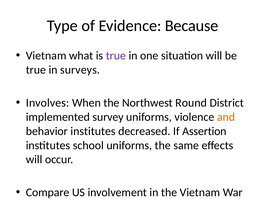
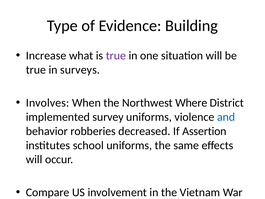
Because: Because -> Building
Vietnam at (46, 56): Vietnam -> Increase
Round: Round -> Where
and colour: orange -> blue
behavior institutes: institutes -> robberies
